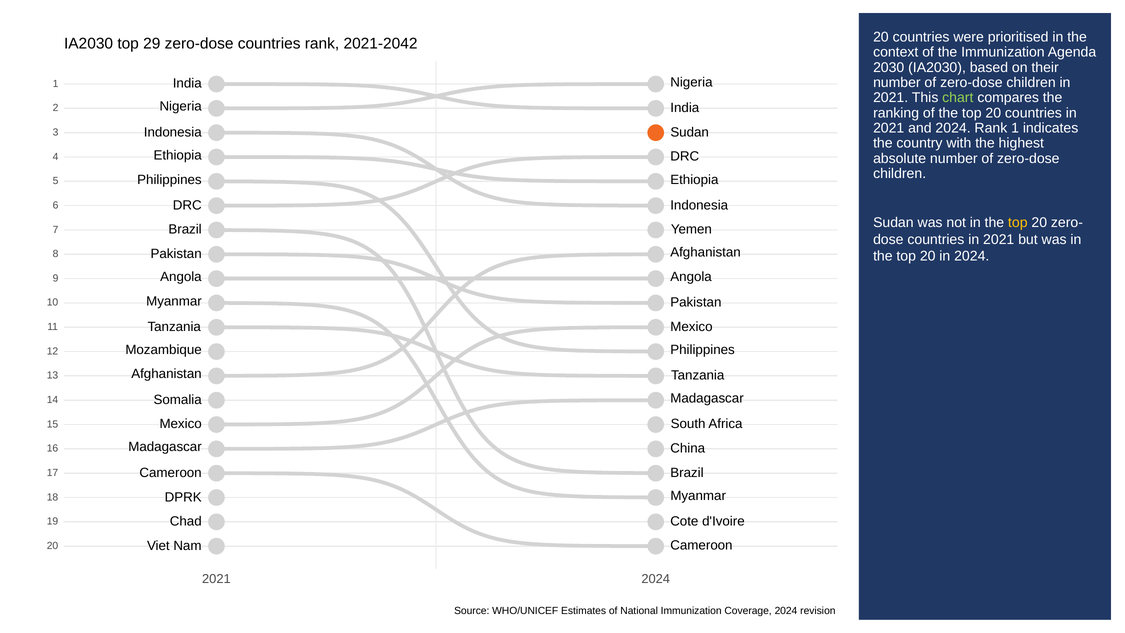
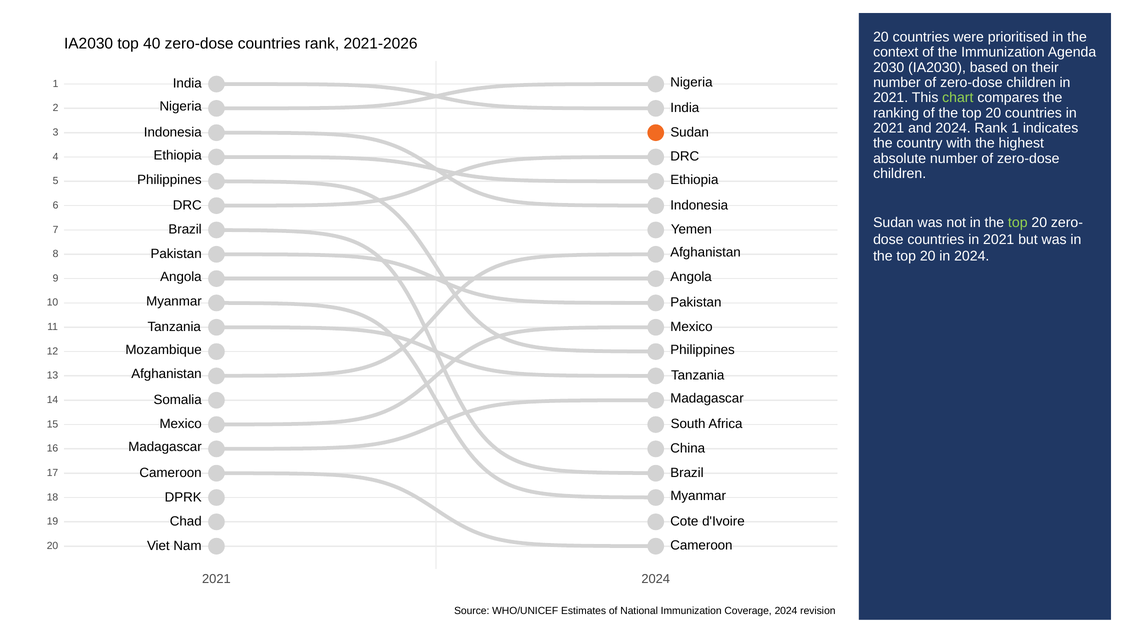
29: 29 -> 40
2021-2042: 2021-2042 -> 2021-2026
top at (1018, 222) colour: yellow -> light green
